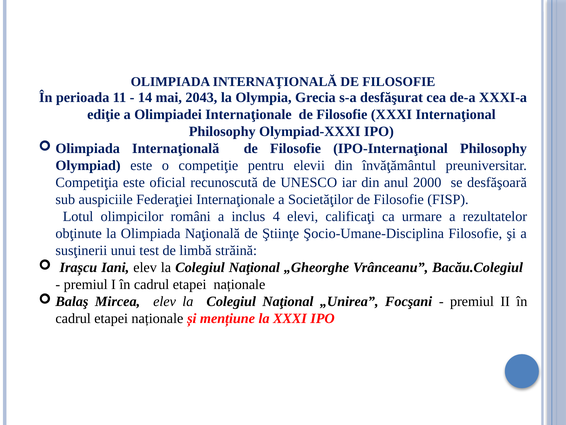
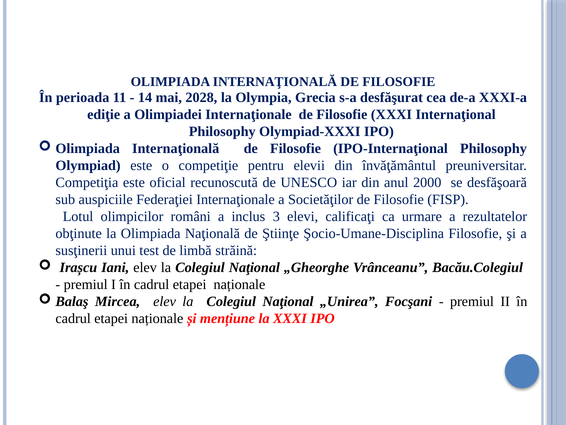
2043: 2043 -> 2028
4: 4 -> 3
